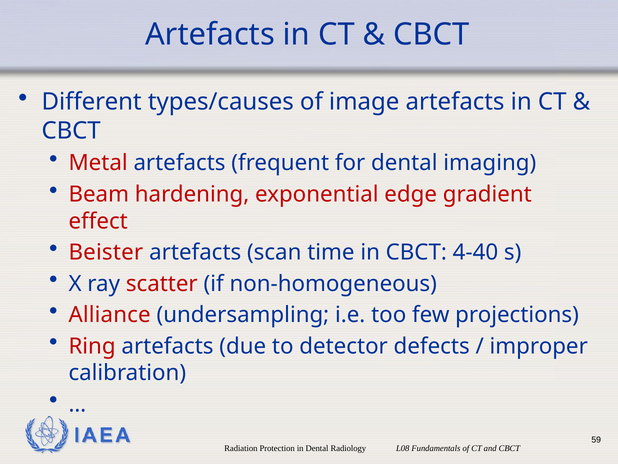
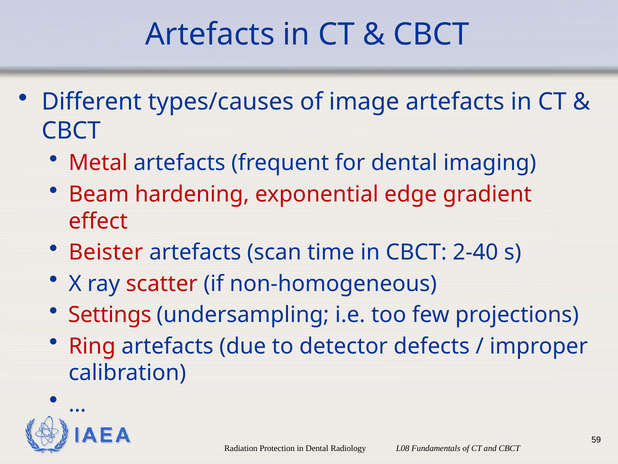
4-40: 4-40 -> 2-40
Alliance: Alliance -> Settings
